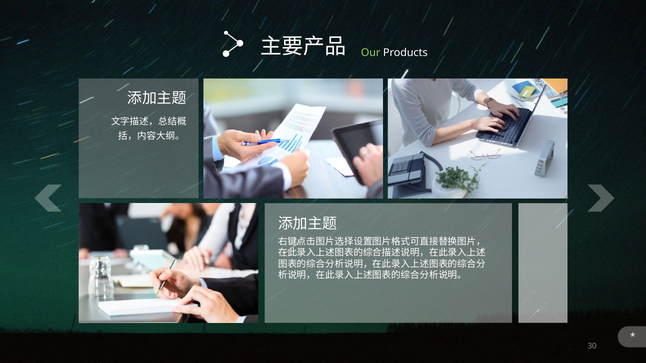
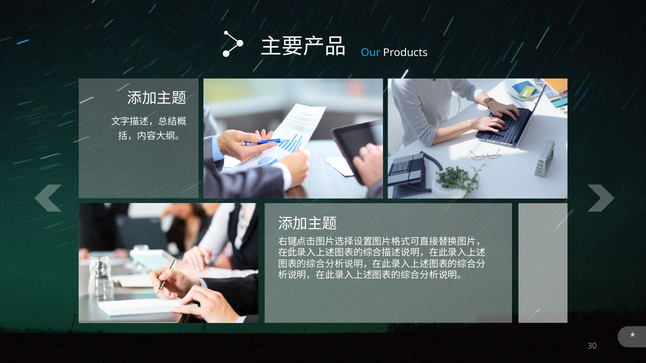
Our colour: light green -> light blue
